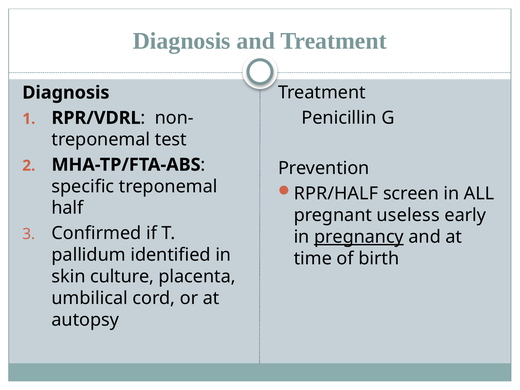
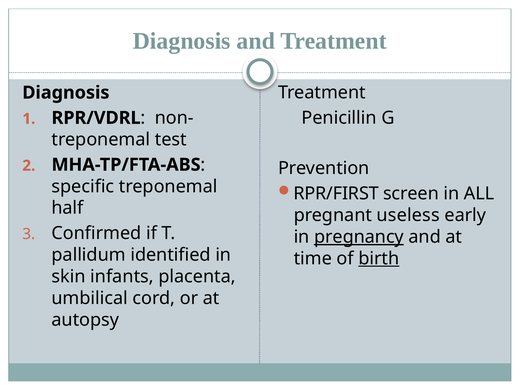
RPR/HALF: RPR/HALF -> RPR/FIRST
birth underline: none -> present
culture: culture -> infants
